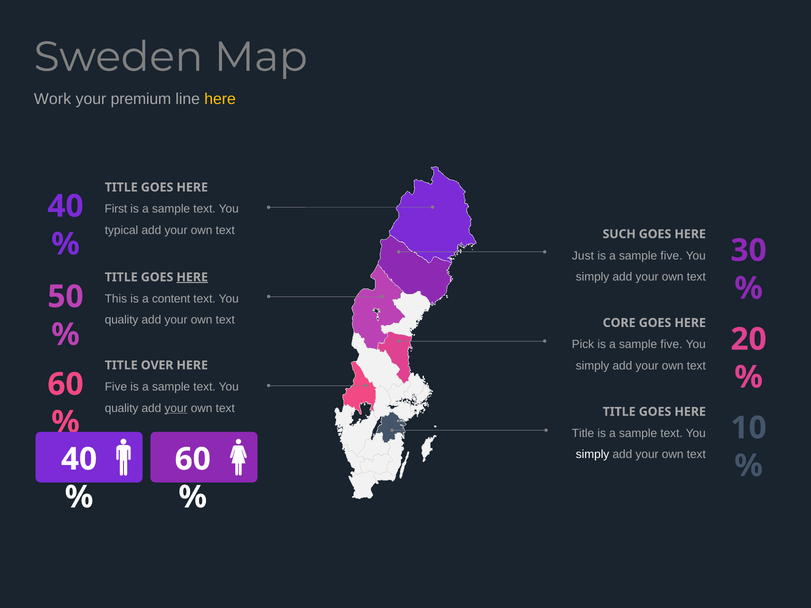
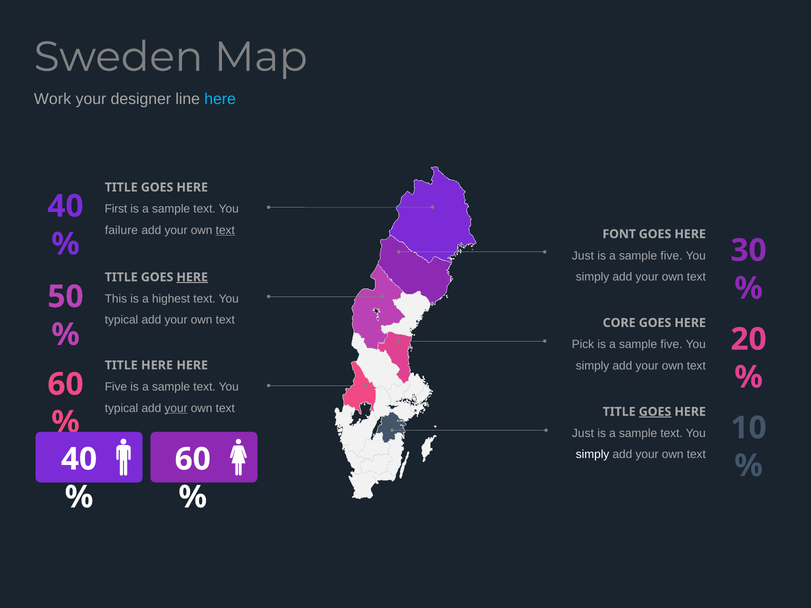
premium: premium -> designer
here at (220, 99) colour: yellow -> light blue
typical: typical -> failure
text at (225, 230) underline: none -> present
SUCH: SUCH -> FONT
content: content -> highest
quality at (122, 320): quality -> typical
TITLE OVER: OVER -> HERE
quality at (122, 408): quality -> typical
GOES at (655, 412) underline: none -> present
Title at (583, 433): Title -> Just
